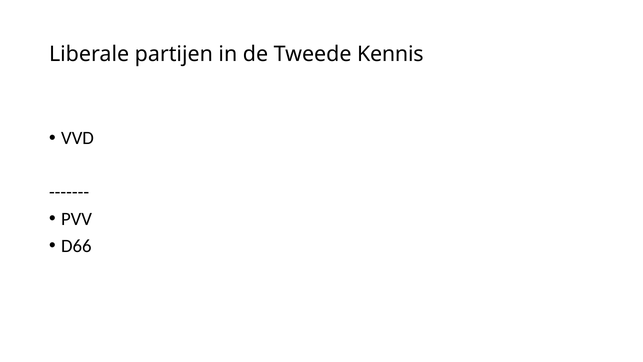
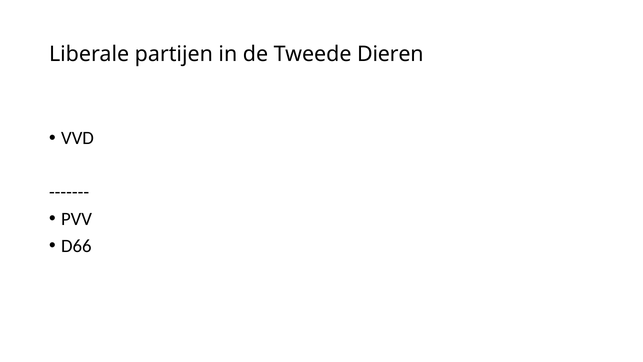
Kennis: Kennis -> Dieren
